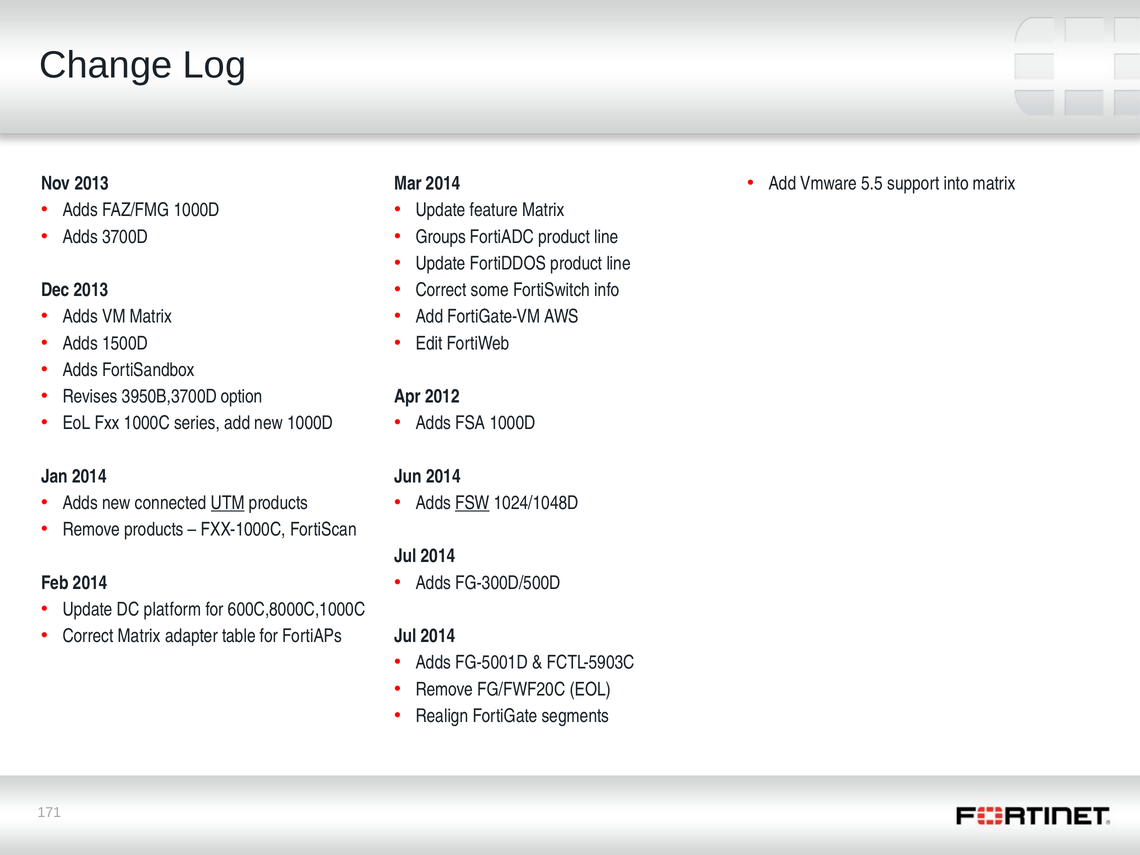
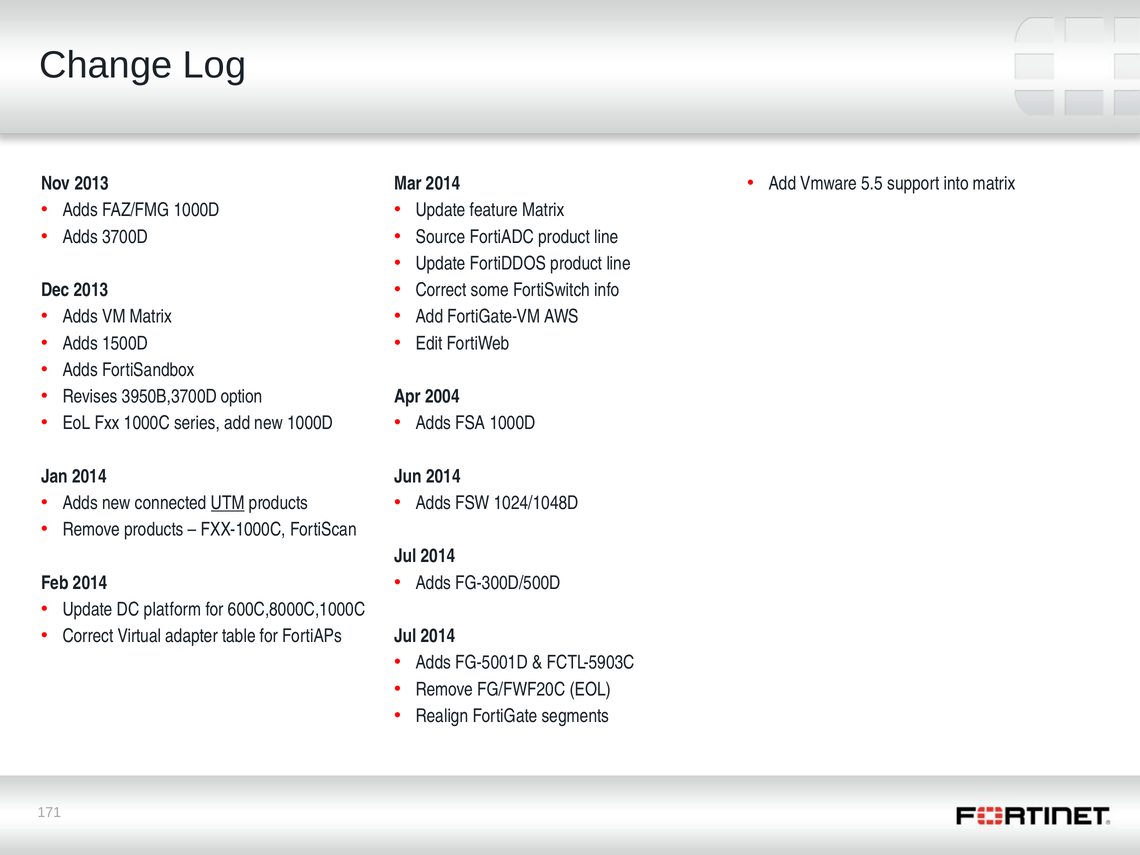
Groups: Groups -> Source
2012: 2012 -> 2004
FSW underline: present -> none
Correct Matrix: Matrix -> Virtual
